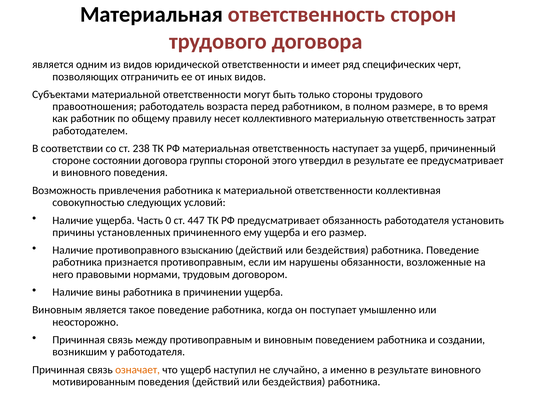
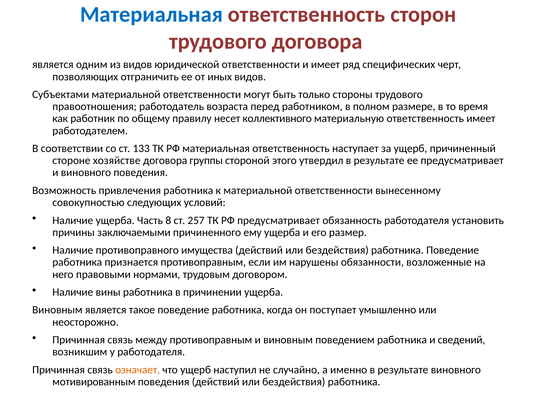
Материальная at (152, 15) colour: black -> blue
ответственность затрат: затрат -> имеет
238: 238 -> 133
состоянии: состоянии -> хозяйстве
коллективная: коллективная -> вынесенному
0: 0 -> 8
447: 447 -> 257
установленных: установленных -> заключаемыми
взысканию: взысканию -> имущества
создании: создании -> сведений
